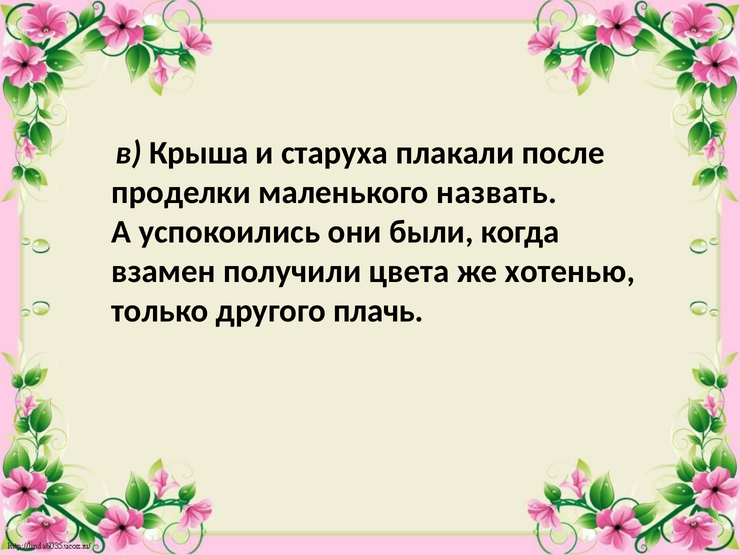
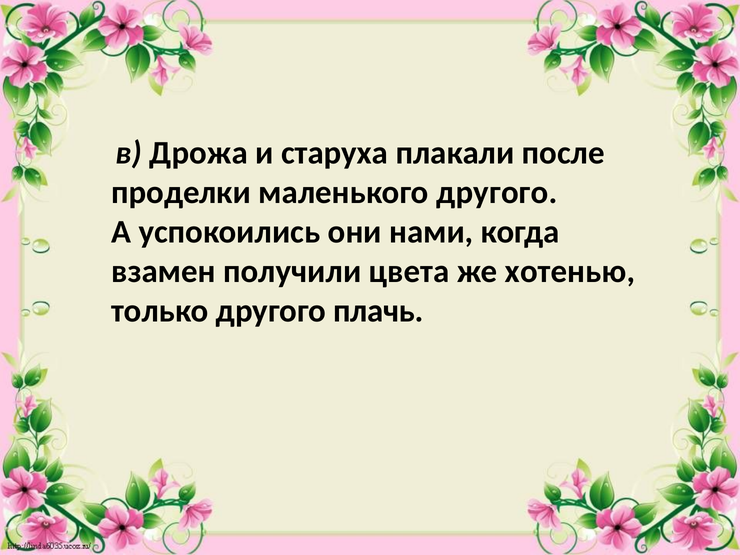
Крыша: Крыша -> Дрожа
маленького назвать: назвать -> другого
были: были -> нами
